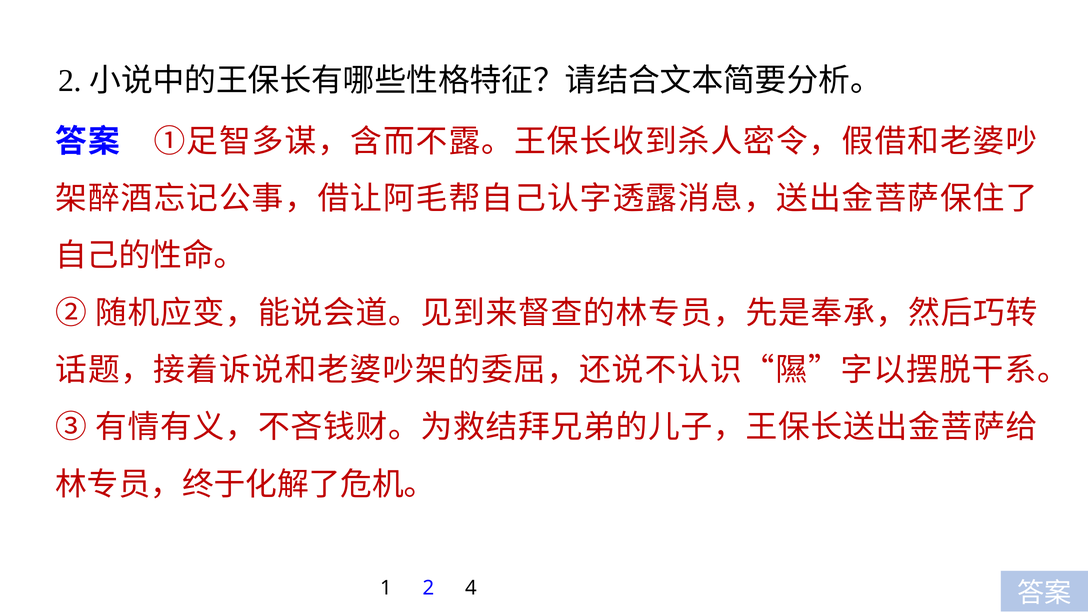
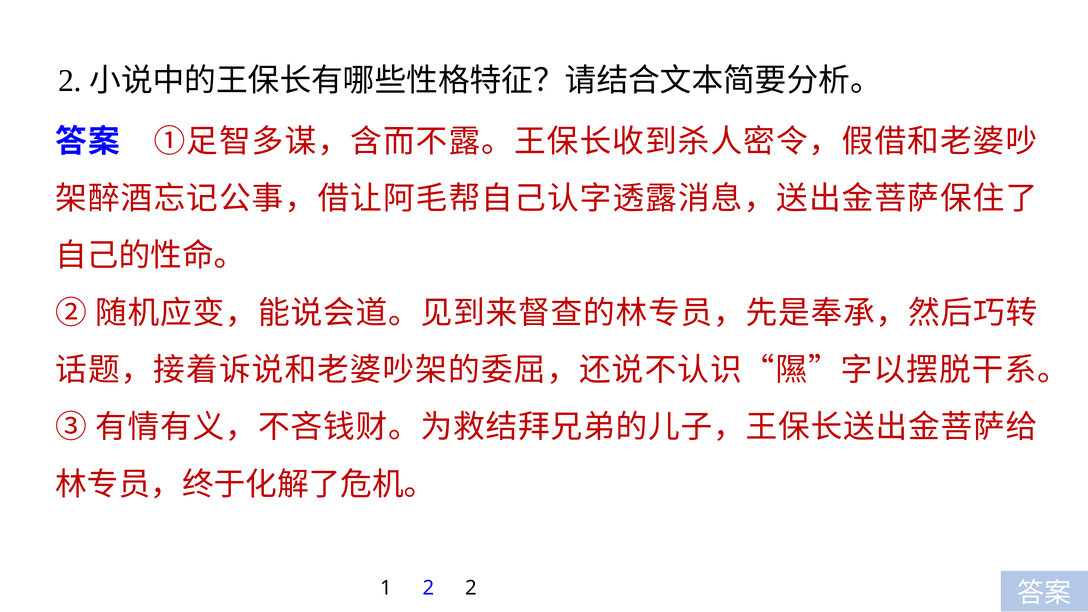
1 2 4: 4 -> 2
